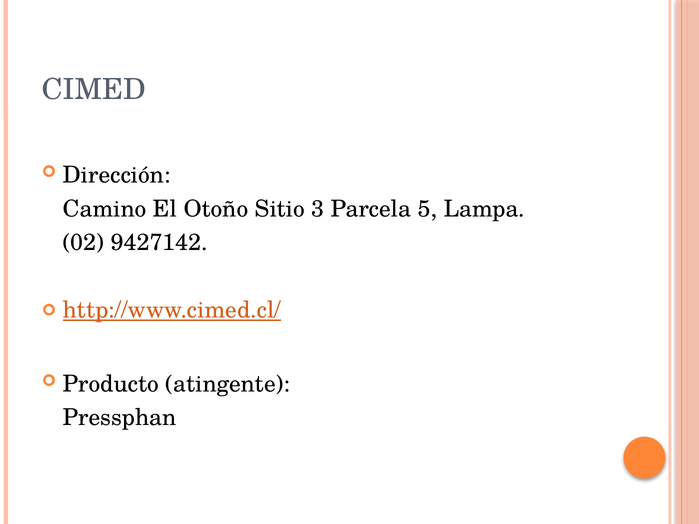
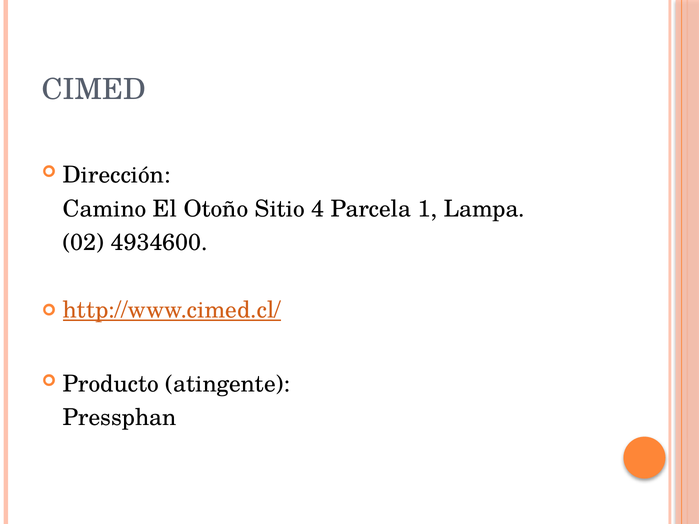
3: 3 -> 4
5: 5 -> 1
9427142: 9427142 -> 4934600
